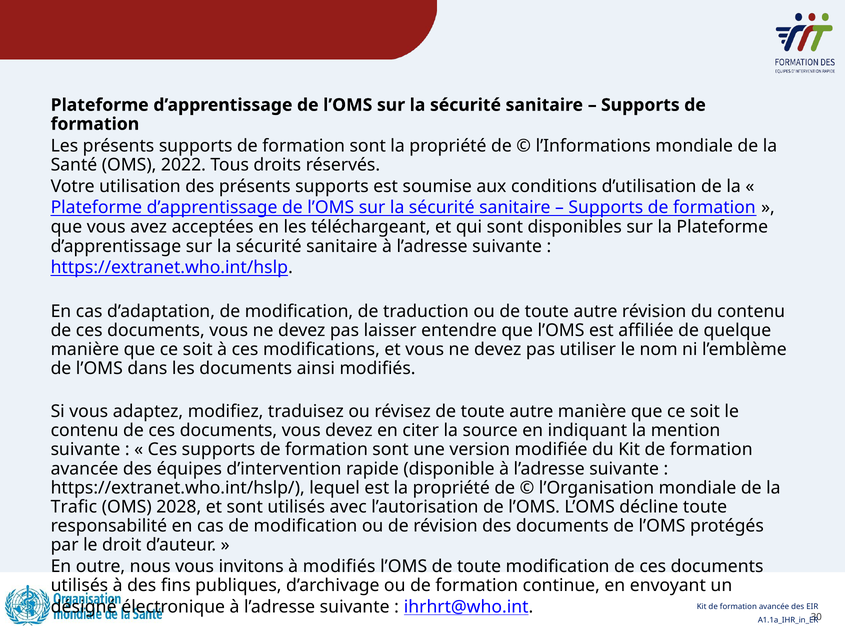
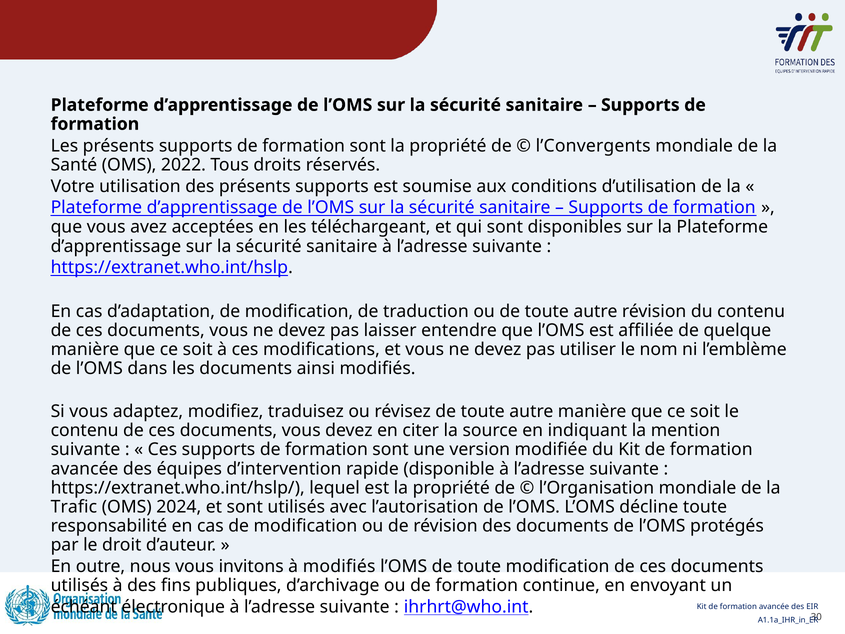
l’Informations: l’Informations -> l’Convergents
2028: 2028 -> 2024
désigné: désigné -> échéant
